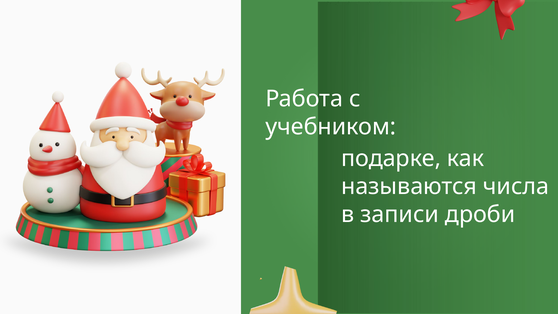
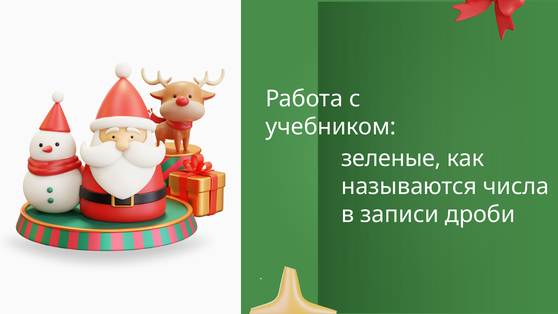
подарке: подарке -> зеленые
